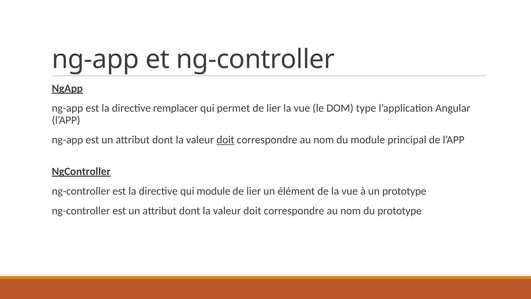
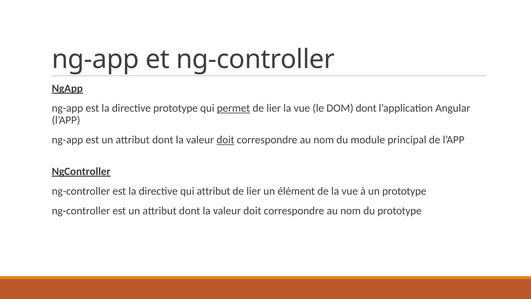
directive remplacer: remplacer -> prototype
permet underline: none -> present
DOM type: type -> dont
qui module: module -> attribut
